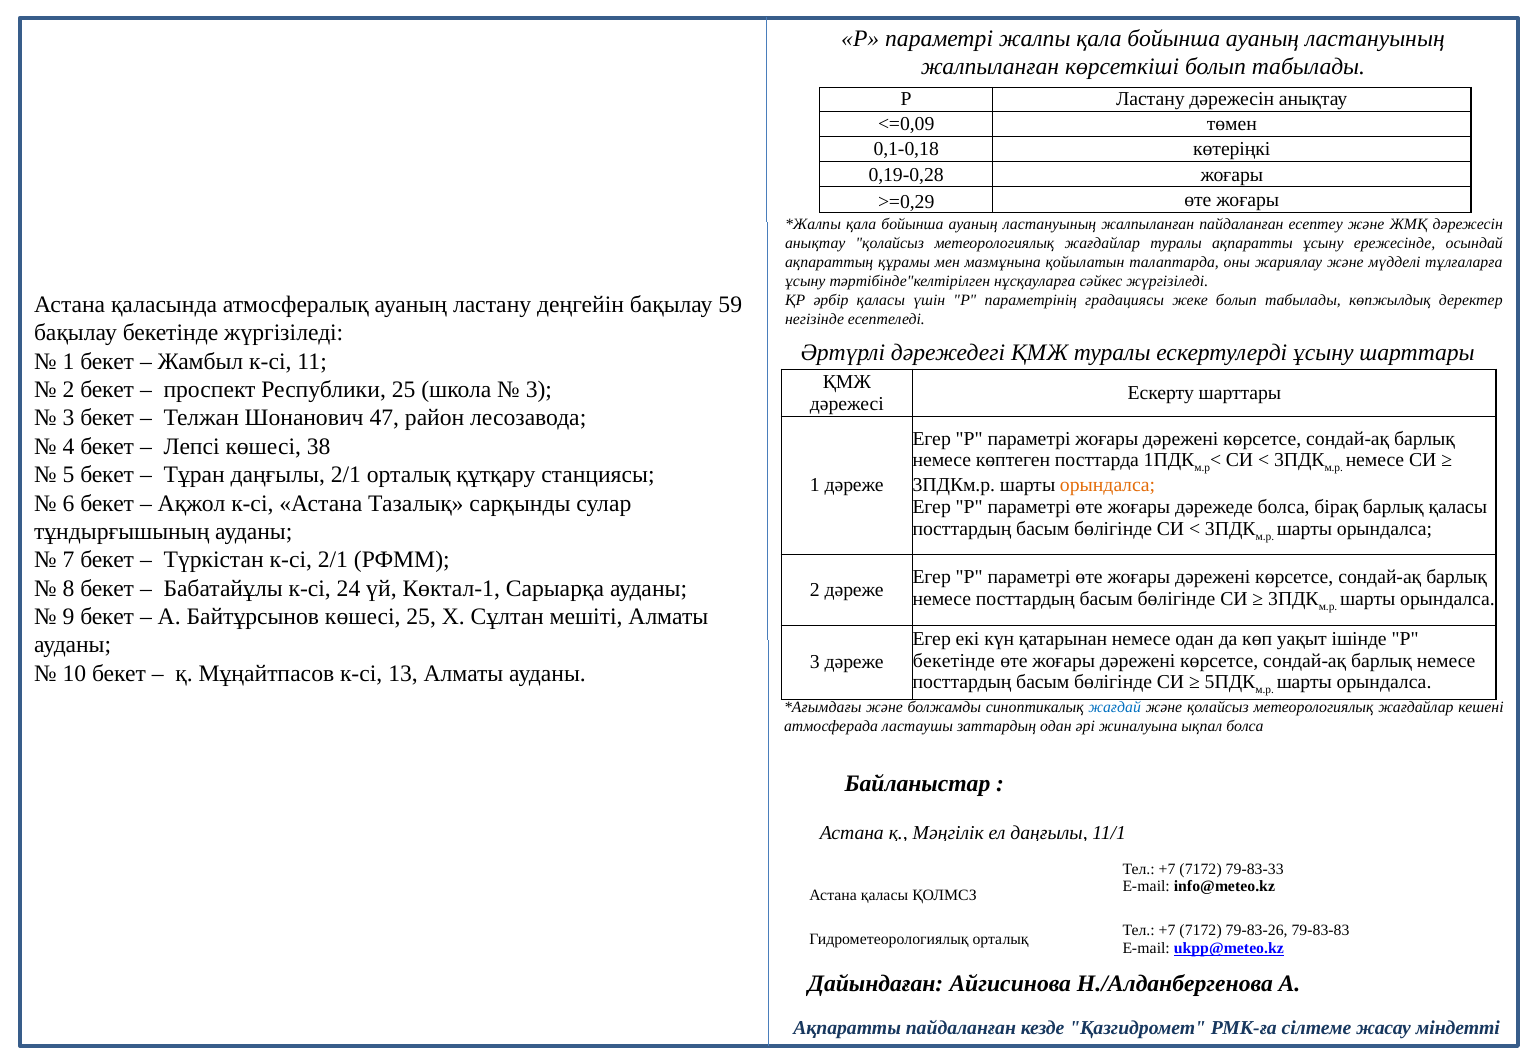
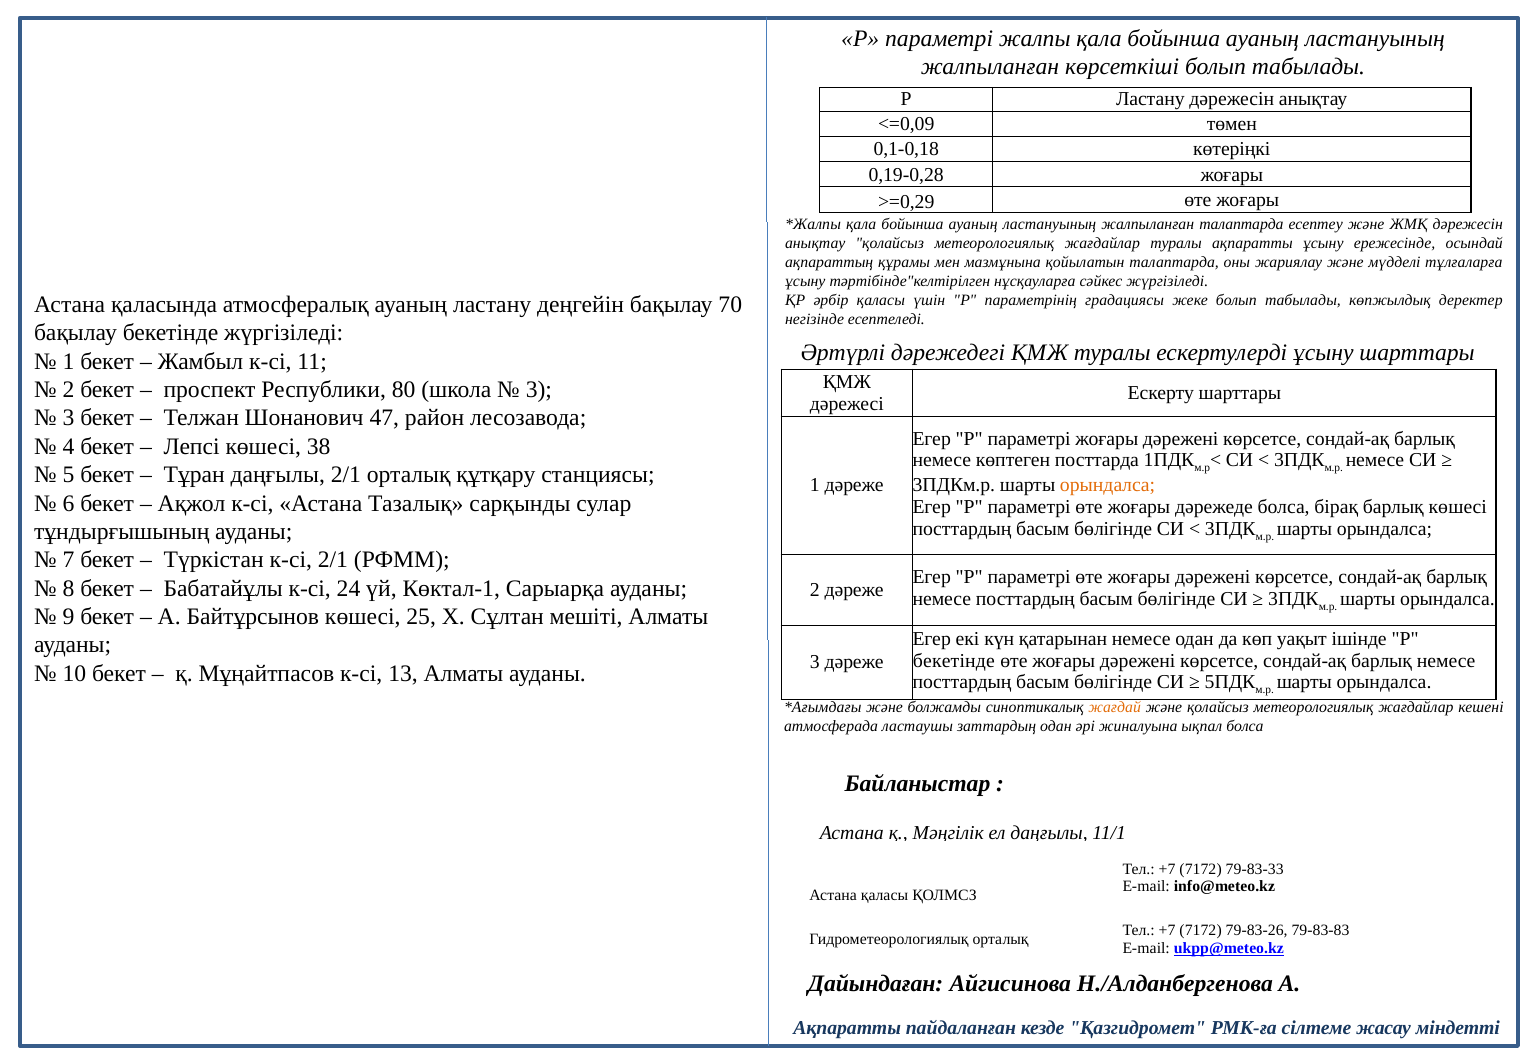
жалпыланған пайдаланған: пайдаланған -> талаптарда
59: 59 -> 70
Республики 25: 25 -> 80
барлық қаласы: қаласы -> көшесі
жағдай colour: blue -> orange
